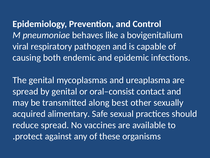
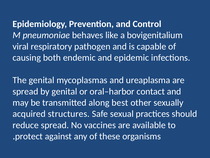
oral–consist: oral–consist -> oral–harbor
alimentary: alimentary -> structures
